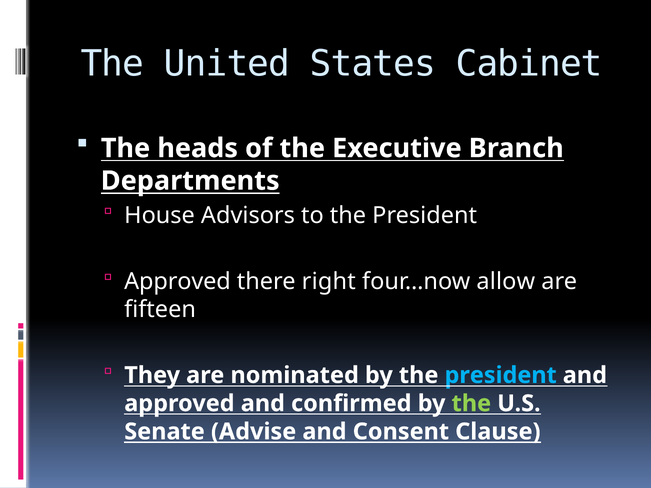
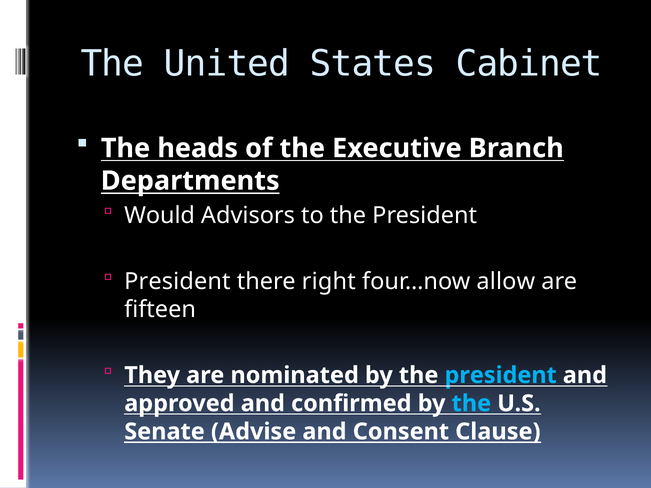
House: House -> Would
Approved at (178, 281): Approved -> President
the at (471, 404) colour: light green -> light blue
